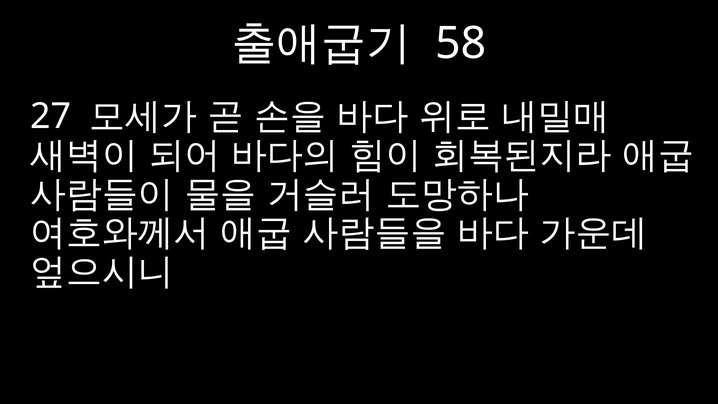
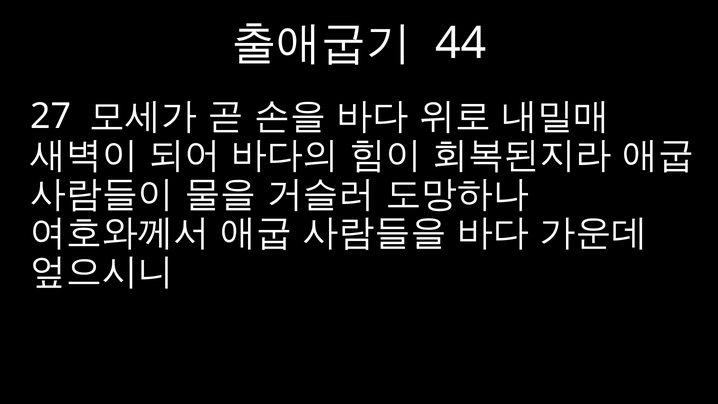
58: 58 -> 44
